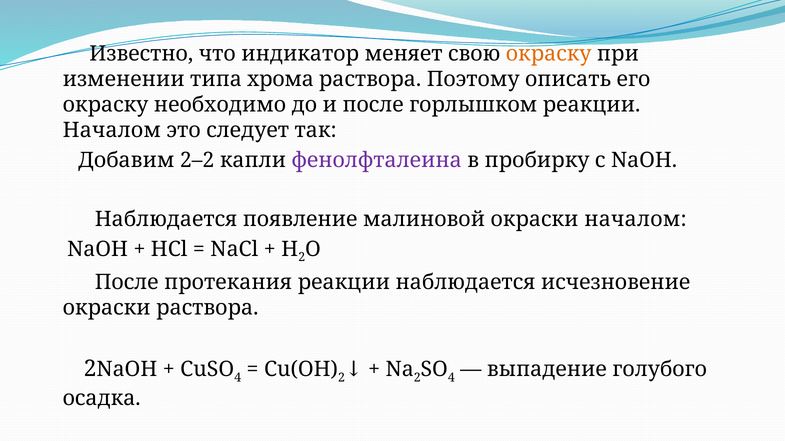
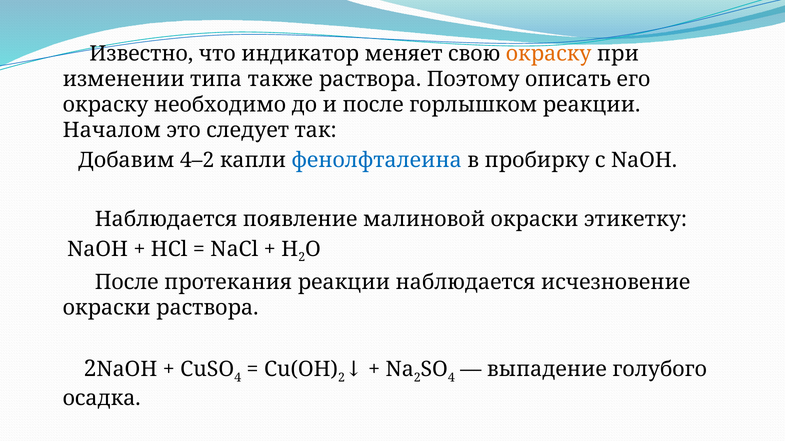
хрома: хрома -> также
2–2: 2–2 -> 4–2
фенолфталеина colour: purple -> blue
окраски началом: началом -> этикетку
